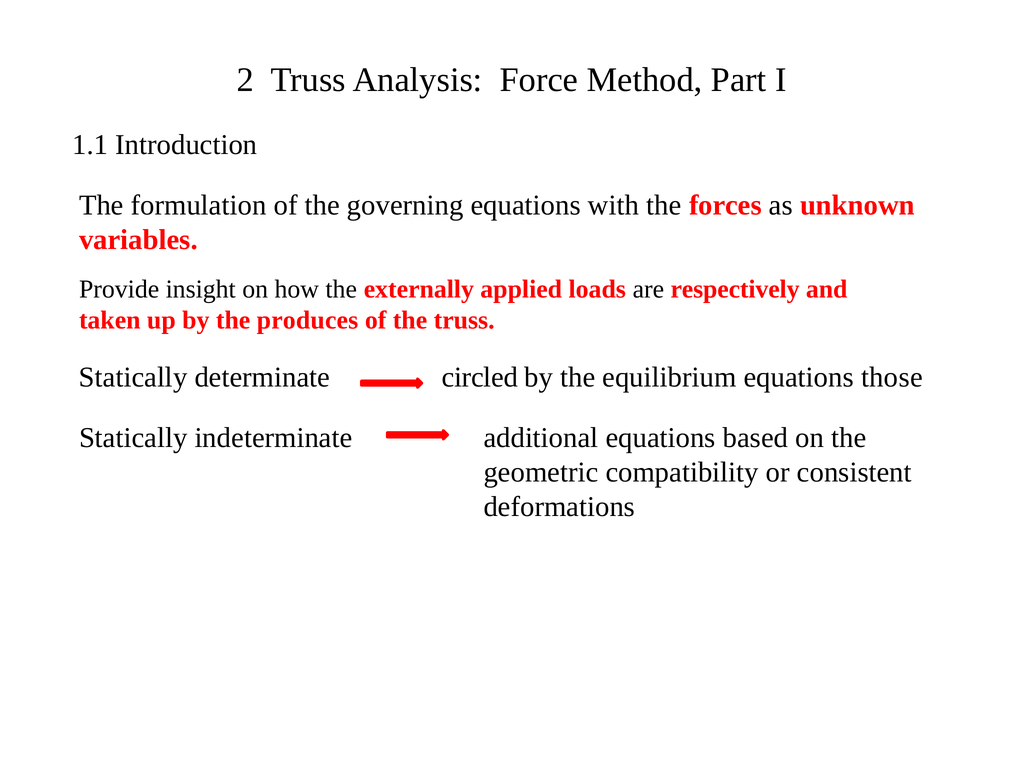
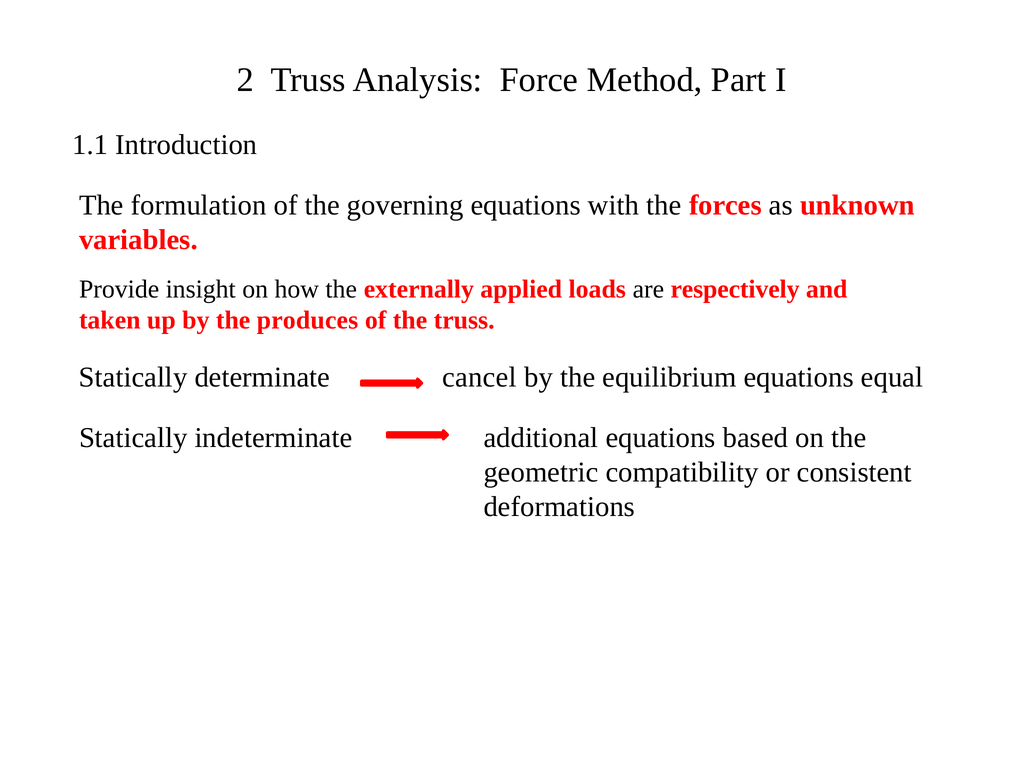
circled: circled -> cancel
those: those -> equal
